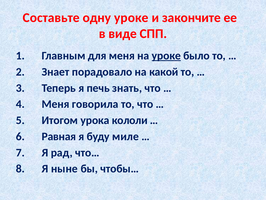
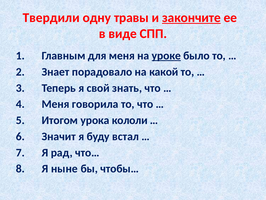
Составьте: Составьте -> Твердили
одну уроке: уроке -> травы
закончите underline: none -> present
печь: печь -> свой
Равная: Равная -> Значит
миле: миле -> встал
